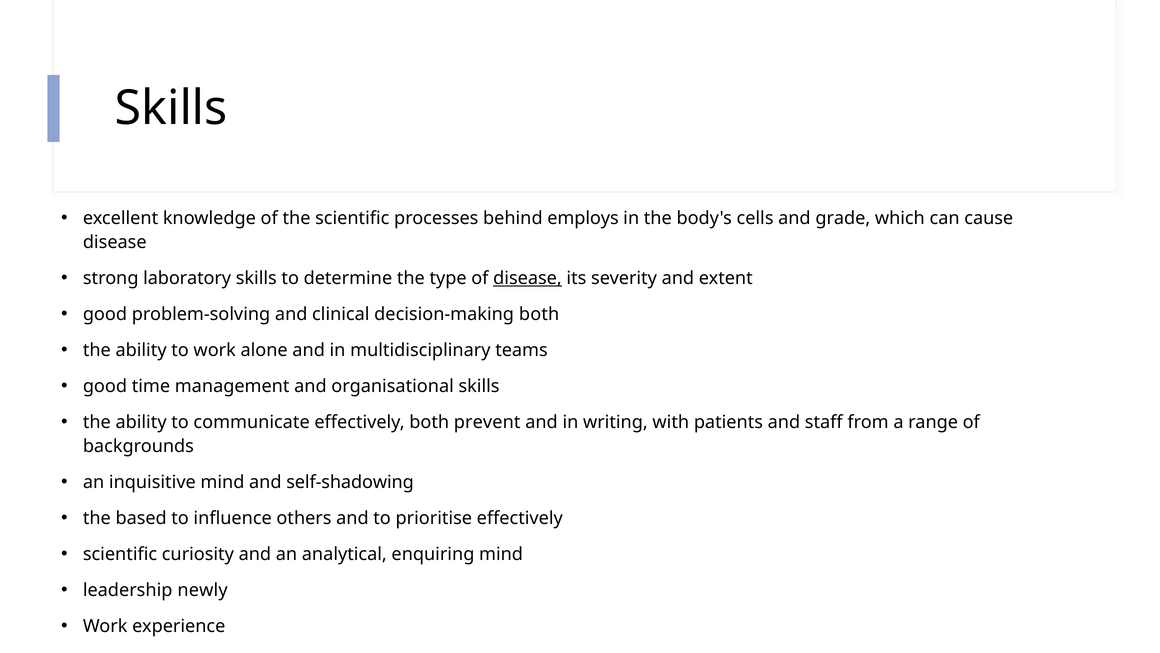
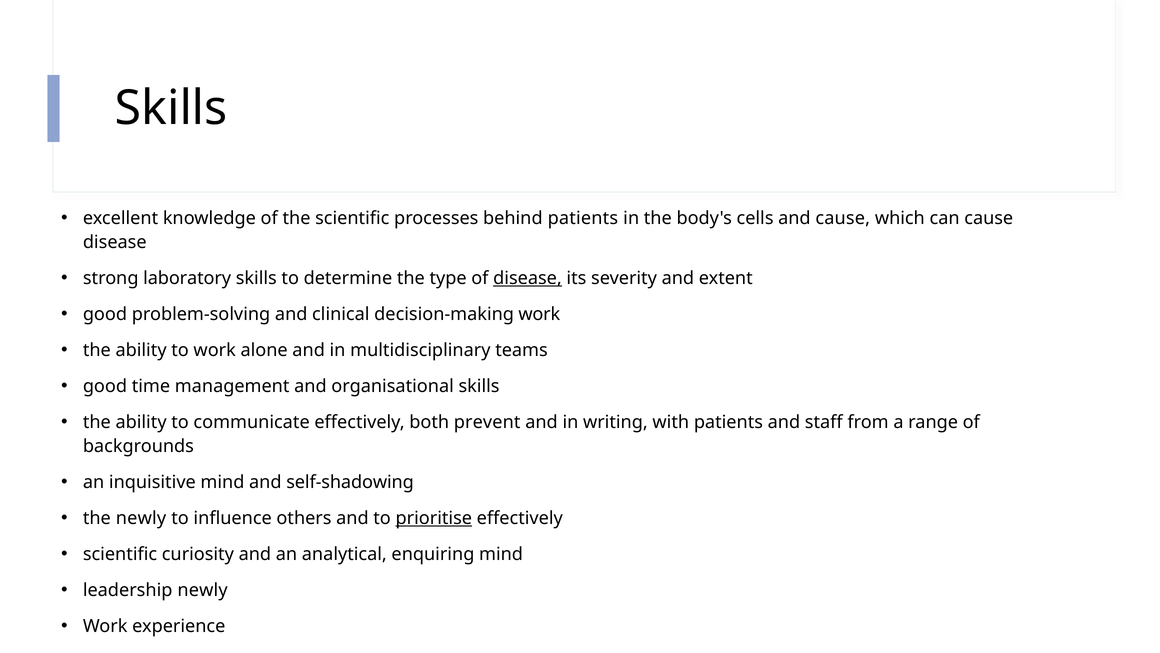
behind employs: employs -> patients
and grade: grade -> cause
decision-making both: both -> work
the based: based -> newly
prioritise underline: none -> present
